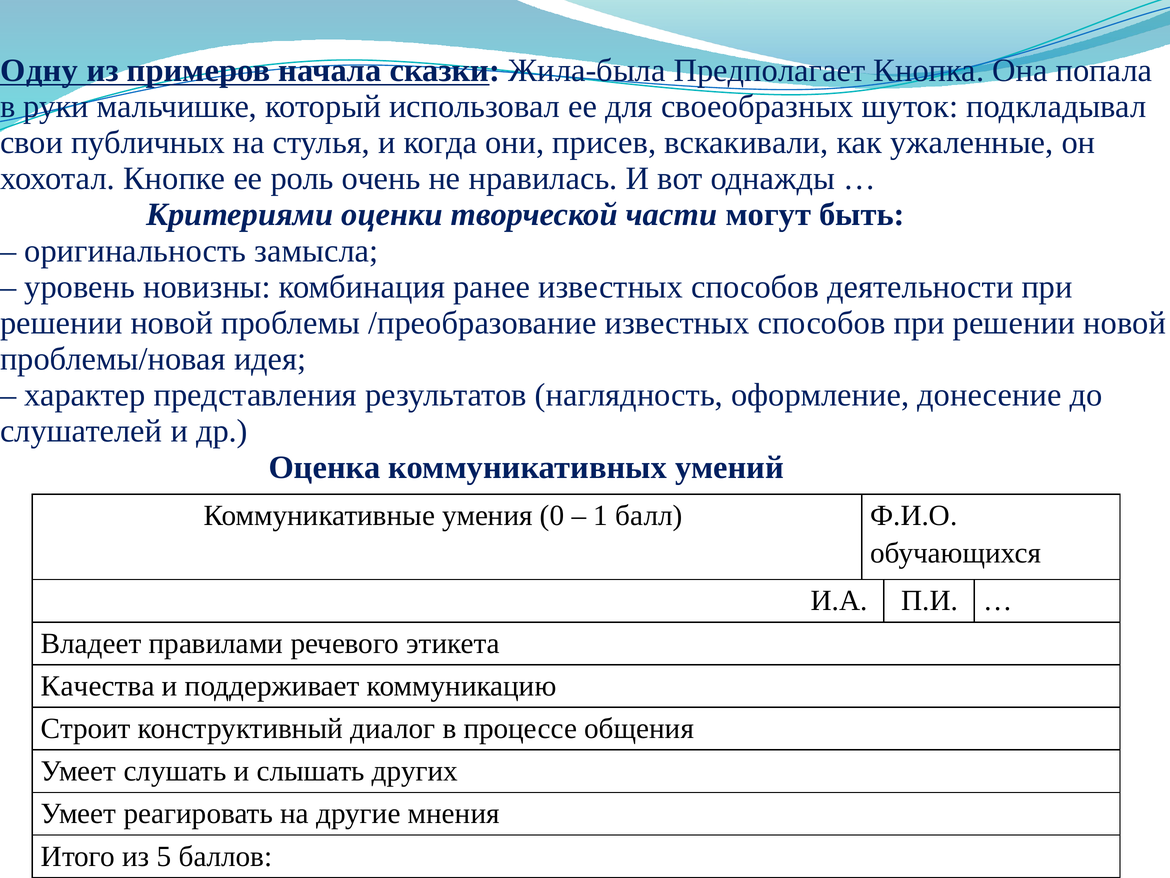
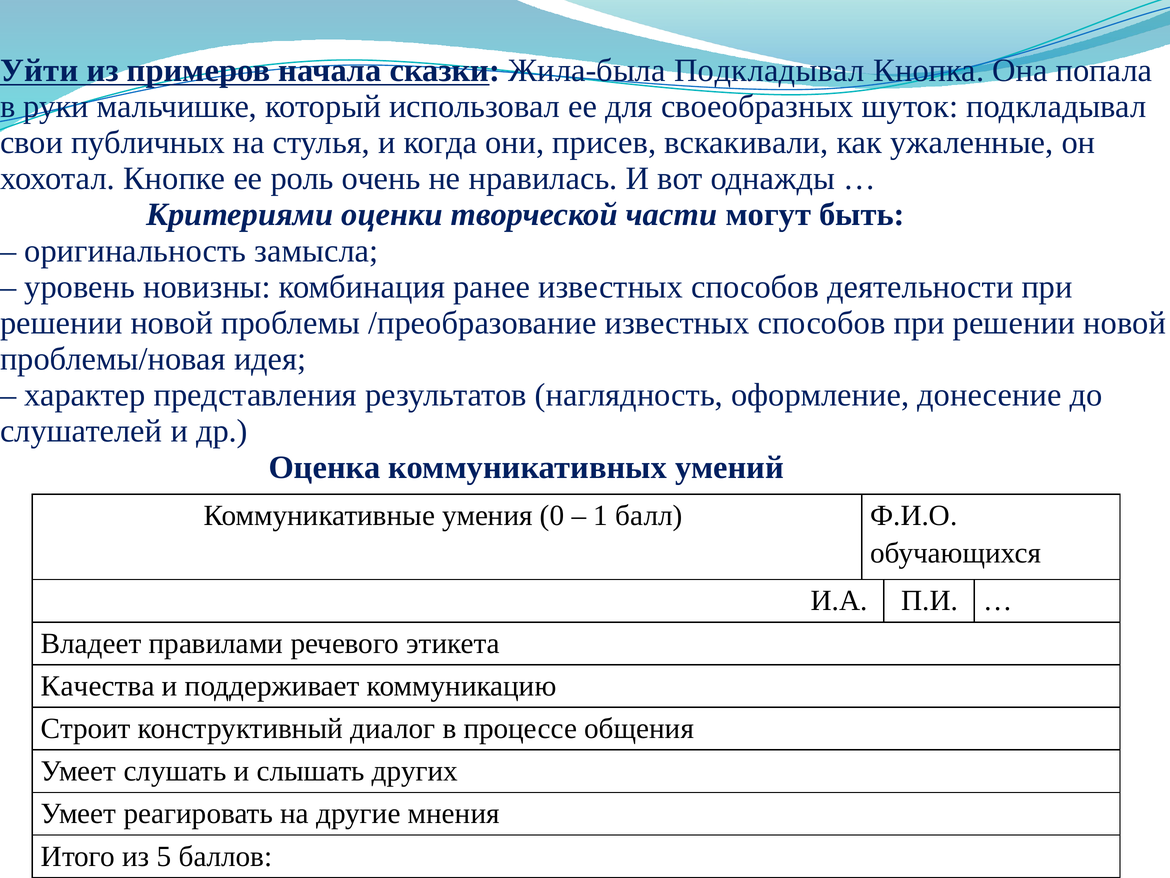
Одну: Одну -> Уйти
Жила-была Предполагает: Предполагает -> Подкладывал
